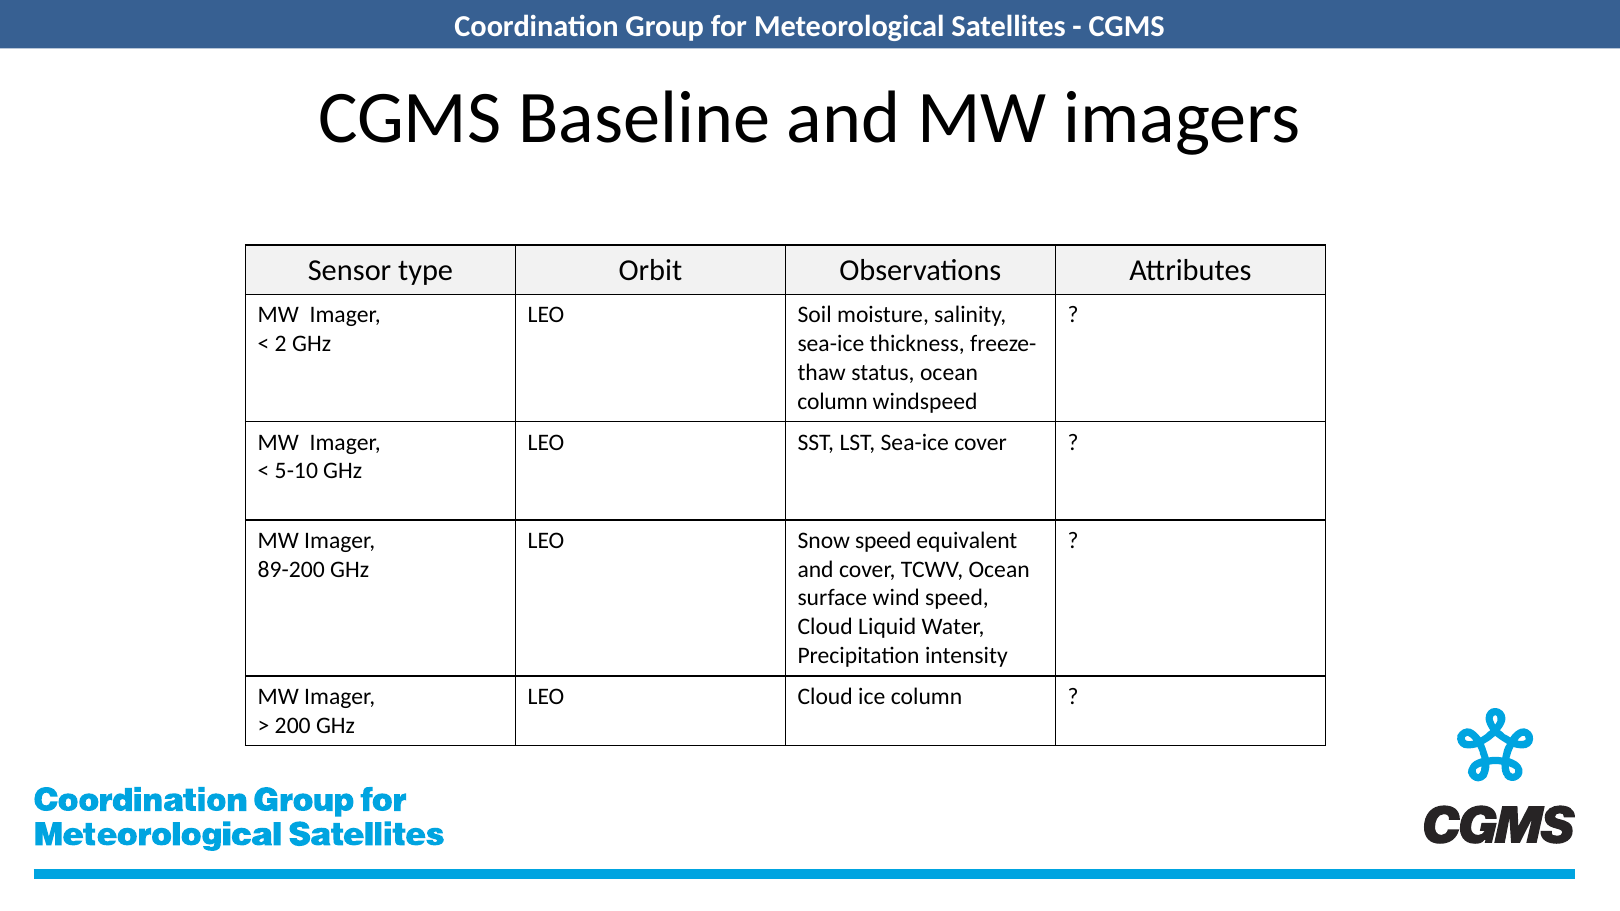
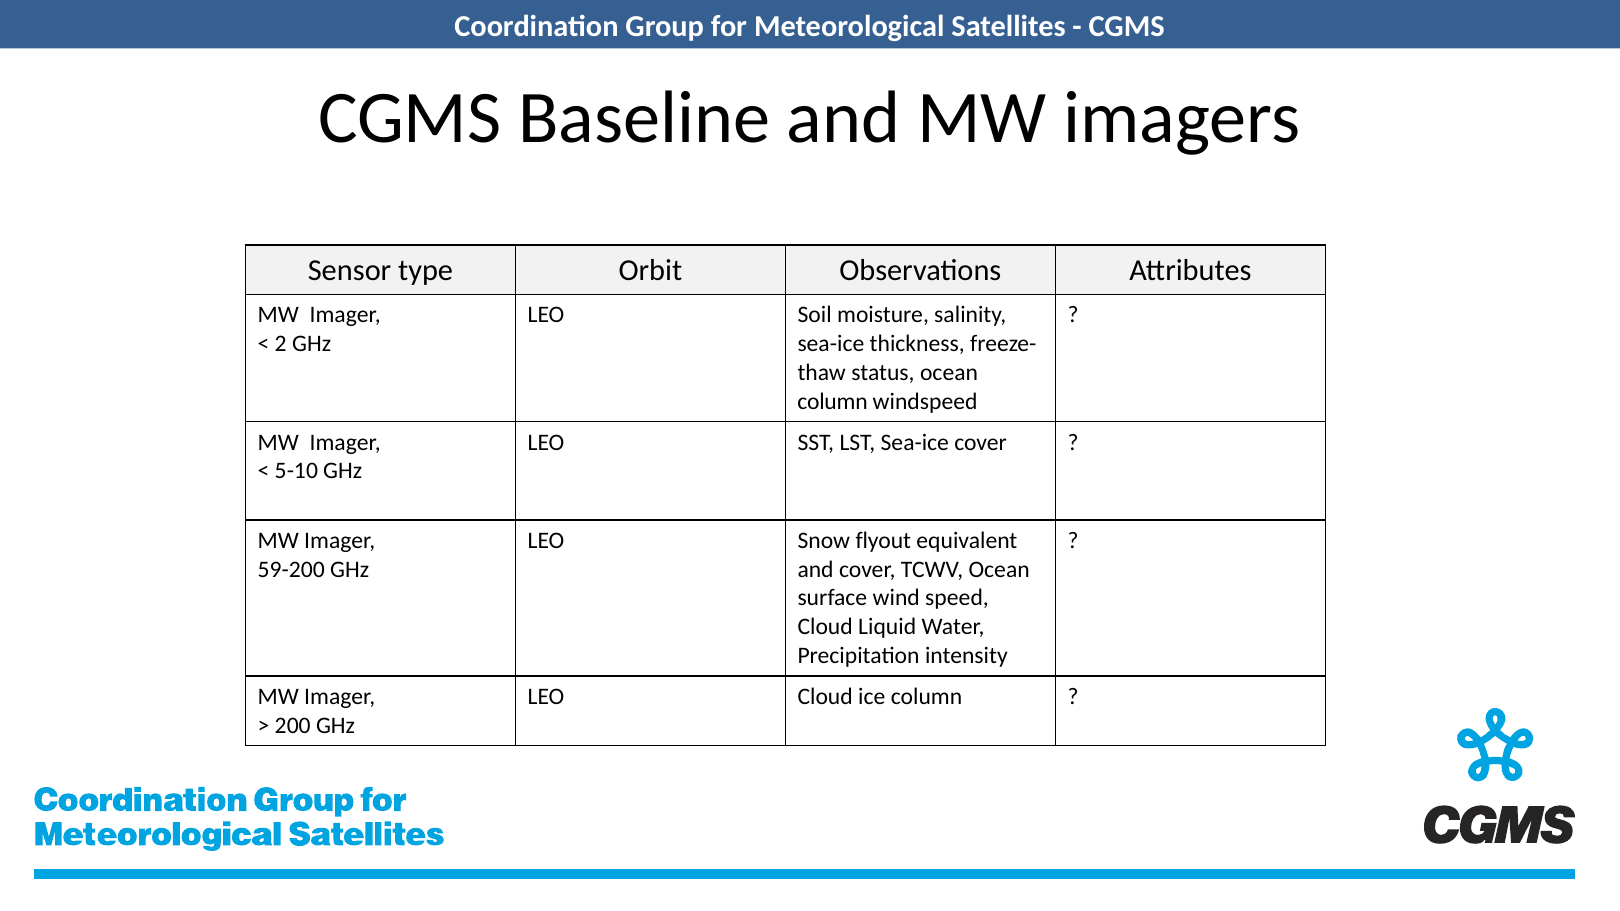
Snow speed: speed -> flyout
89-200: 89-200 -> 59-200
